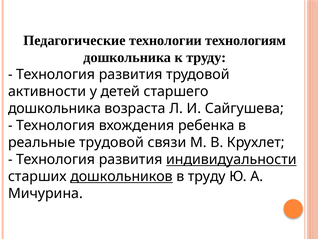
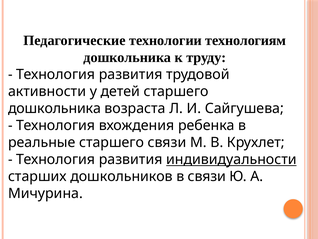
реальные трудовой: трудовой -> старшего
дошкольников underline: present -> none
в труду: труду -> связи
